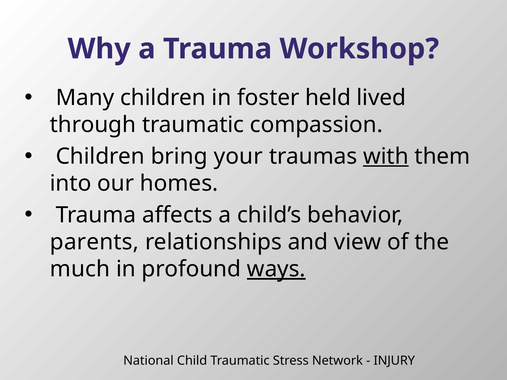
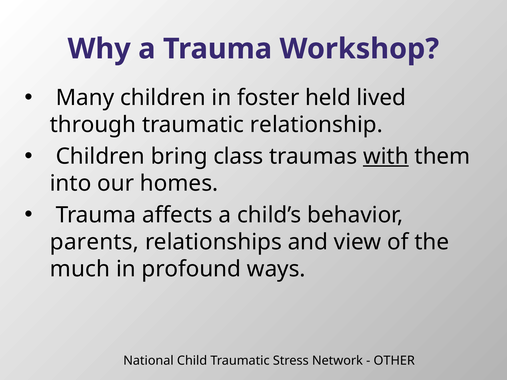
compassion: compassion -> relationship
your: your -> class
ways underline: present -> none
INJURY: INJURY -> OTHER
